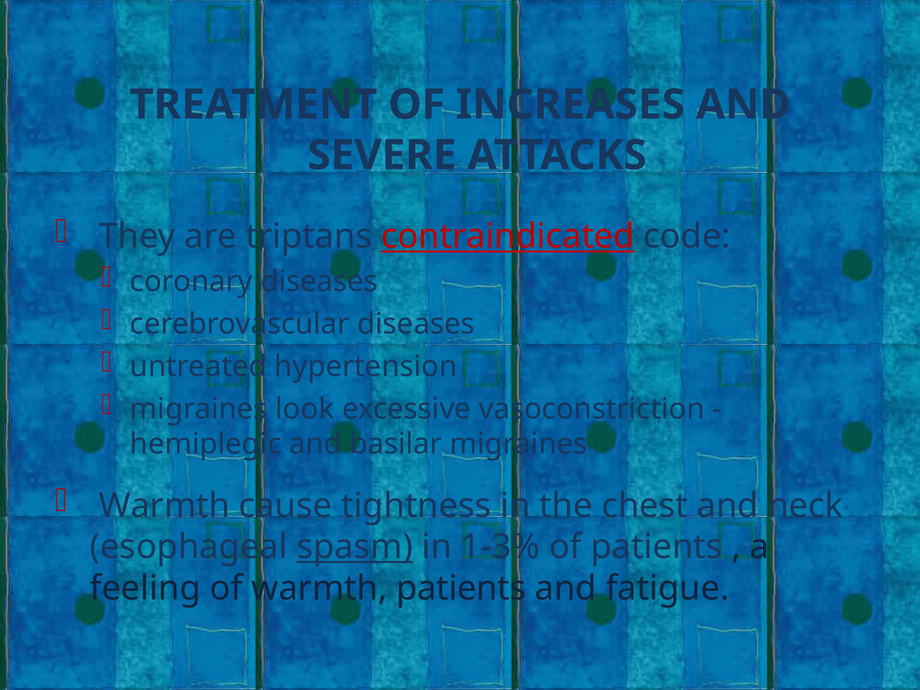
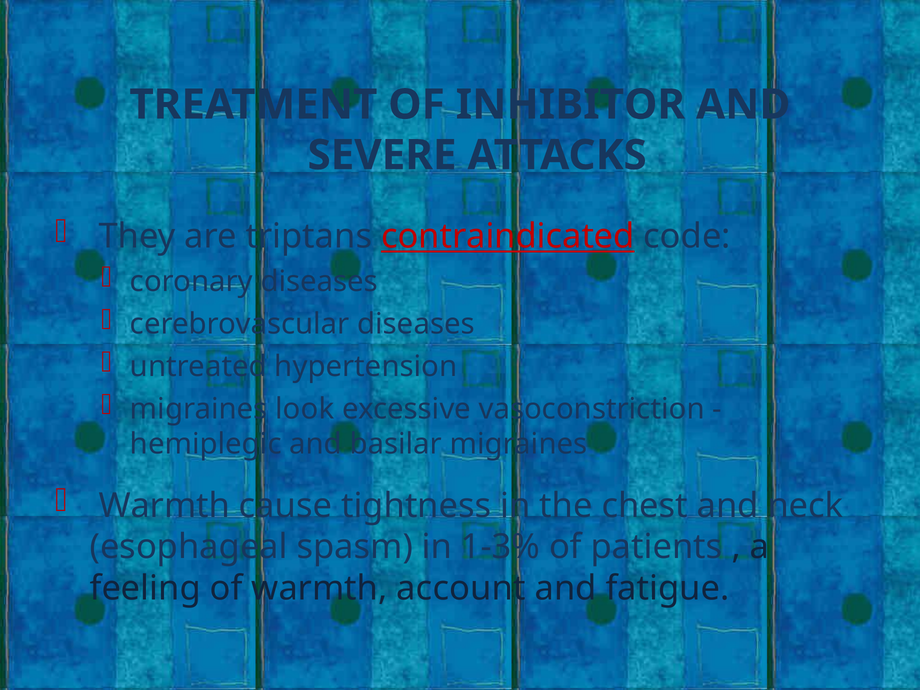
INCREASES: INCREASES -> INHIBITOR
spasm underline: present -> none
warmth patients: patients -> account
